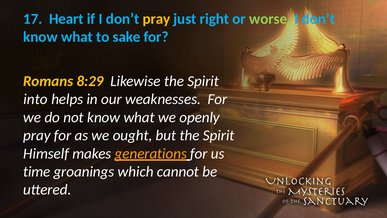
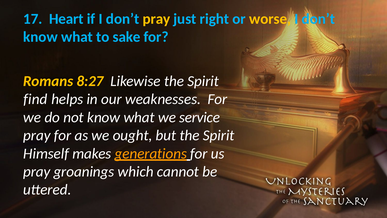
worse colour: light green -> yellow
8:29: 8:29 -> 8:27
into: into -> find
openly: openly -> service
time at (37, 171): time -> pray
